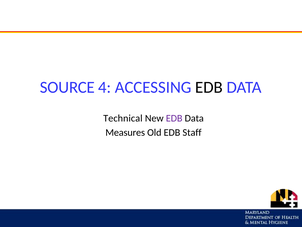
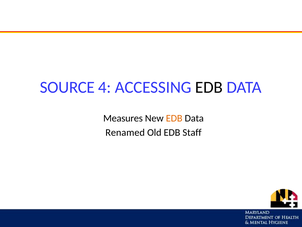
Technical: Technical -> Measures
EDB at (174, 118) colour: purple -> orange
Measures: Measures -> Renamed
